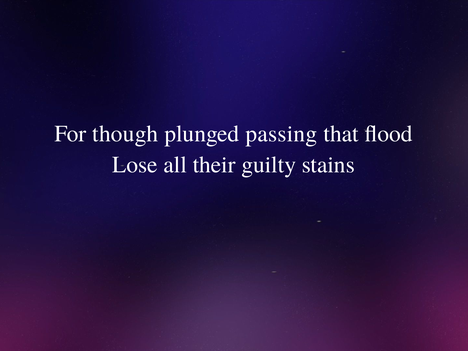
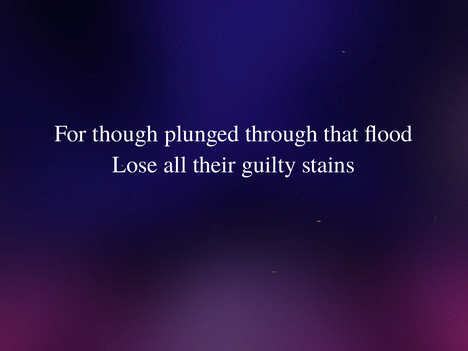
passing: passing -> through
